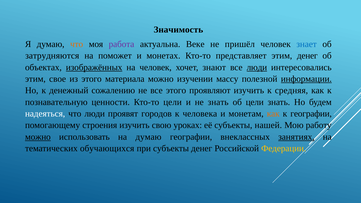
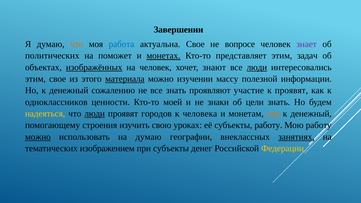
Значимость: Значимость -> Завершении
работа colour: purple -> blue
актуальна Веке: Веке -> Свое
пришёл: пришёл -> вопросе
знает colour: blue -> purple
затрудняются: затрудняются -> политических
монетах underline: none -> present
этим денег: денег -> задач
материала underline: none -> present
информации underline: present -> none
все этого: этого -> знать
проявляют изучить: изучить -> участие
к средняя: средняя -> проявят
познавательную: познавательную -> одноклассников
Кто-то цели: цели -> моей
не знать: знать -> знаки
надеяться colour: white -> yellow
люди at (95, 114) underline: none -> present
географии at (311, 114): географии -> денежный
субъекты нашей: нашей -> работу
обучающихся: обучающихся -> изображением
